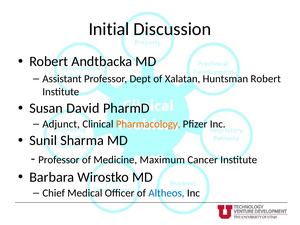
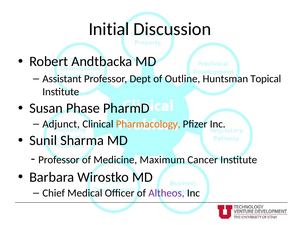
Xalatan: Xalatan -> Outline
Huntsman Robert: Robert -> Topical
David: David -> Phase
Altheos colour: blue -> purple
